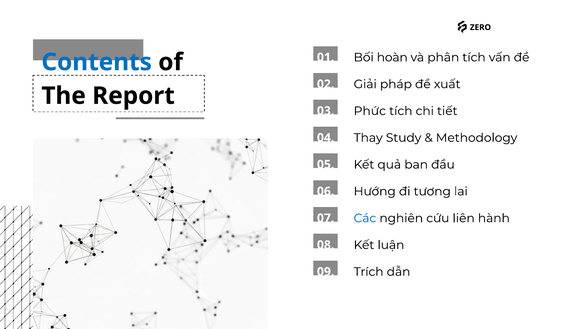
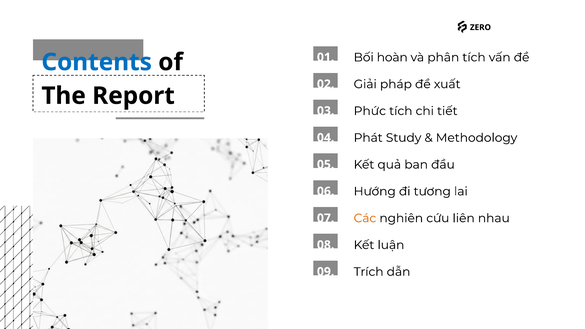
Thay: Thay -> Phát
Các colour: blue -> orange
hành: hành -> nhau
